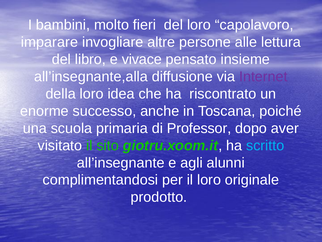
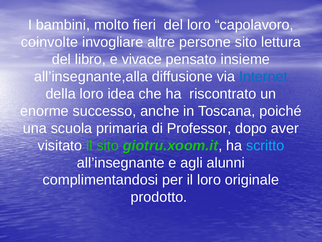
imparare: imparare -> coinvolte
persone alle: alle -> sito
Internet colour: purple -> blue
